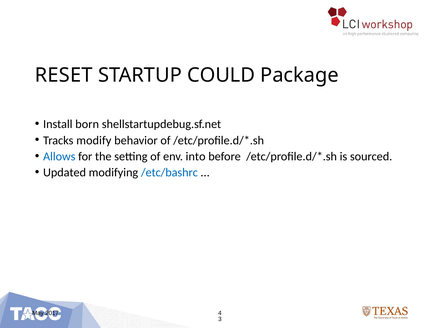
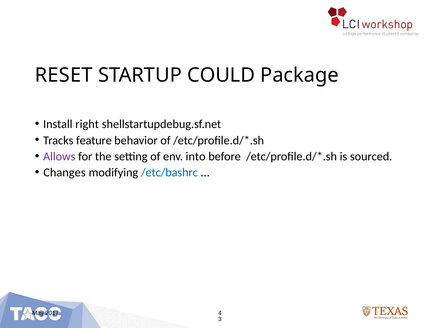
born: born -> right
modify: modify -> feature
Allows colour: blue -> purple
Updated: Updated -> Changes
